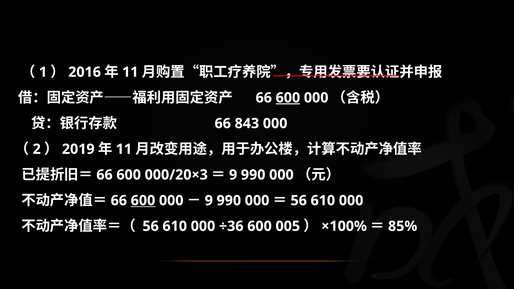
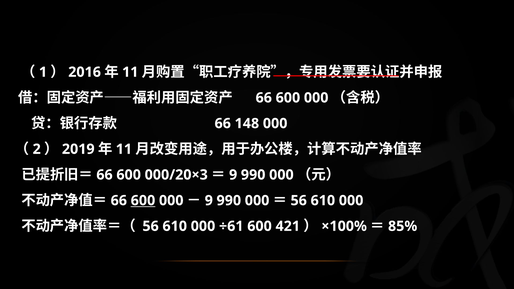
600 at (288, 98) underline: present -> none
843: 843 -> 148
÷36: ÷36 -> ÷61
005: 005 -> 421
